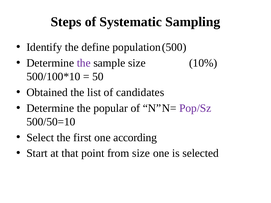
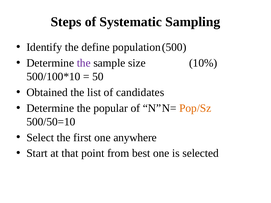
Pop/Sz colour: purple -> orange
according: according -> anywhere
from size: size -> best
